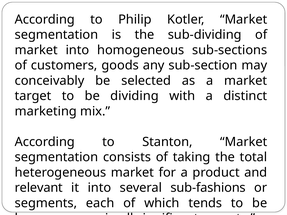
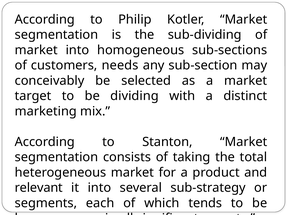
goods: goods -> needs
sub-fashions: sub-fashions -> sub-strategy
